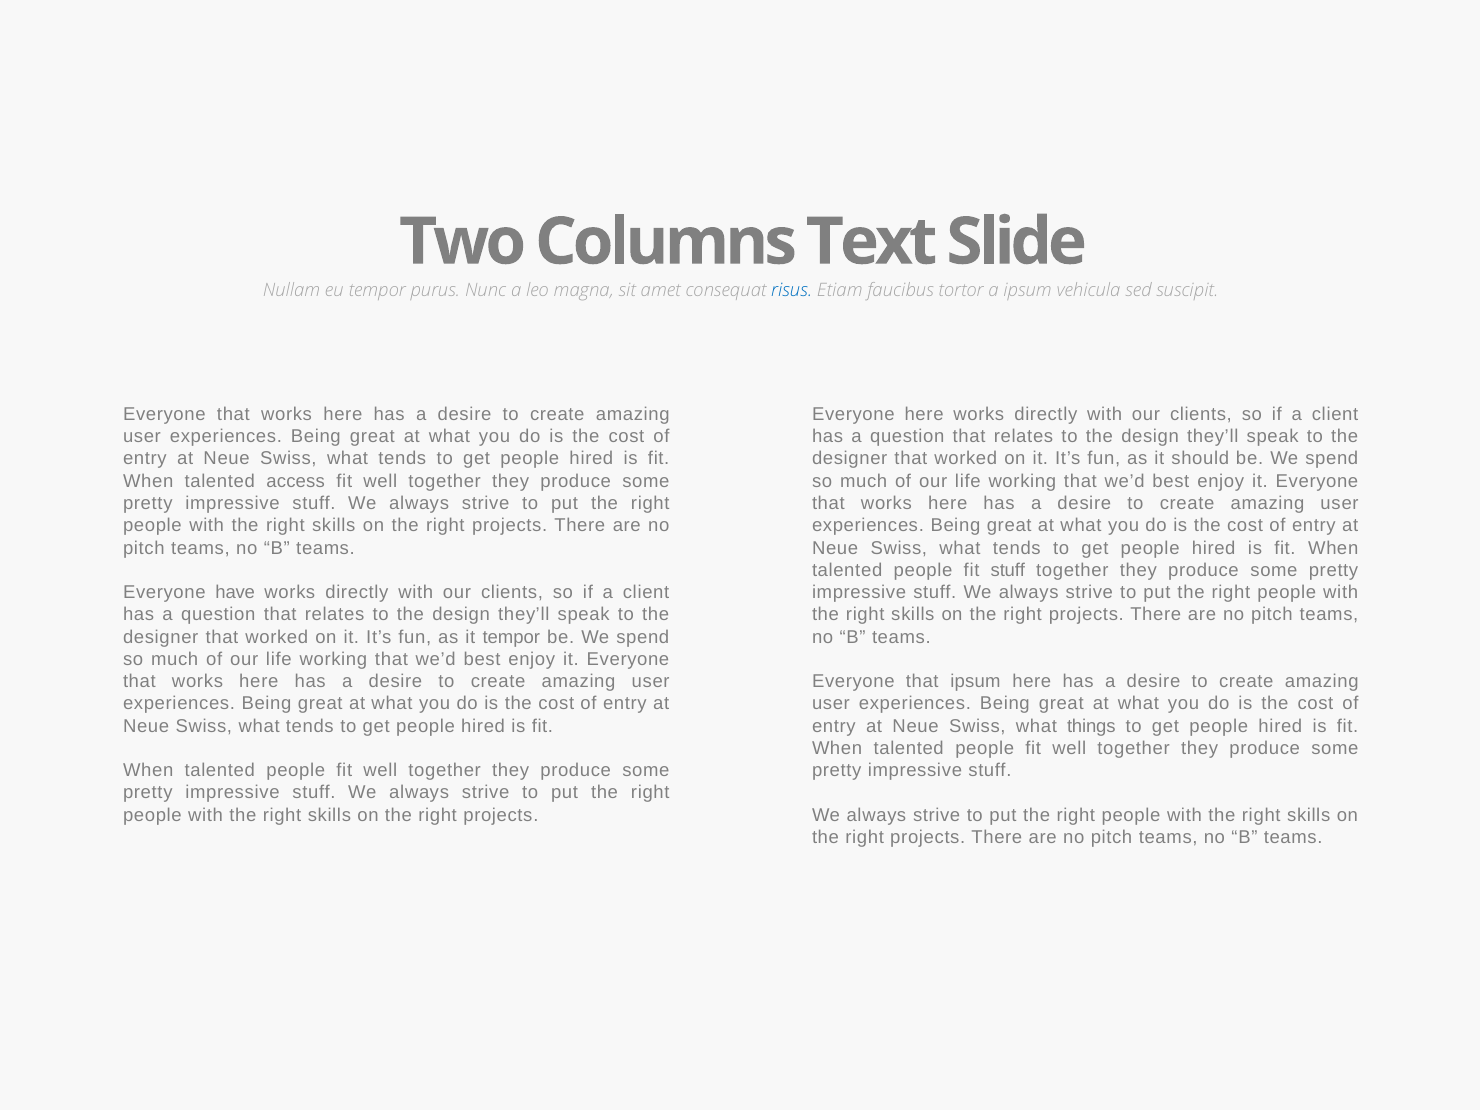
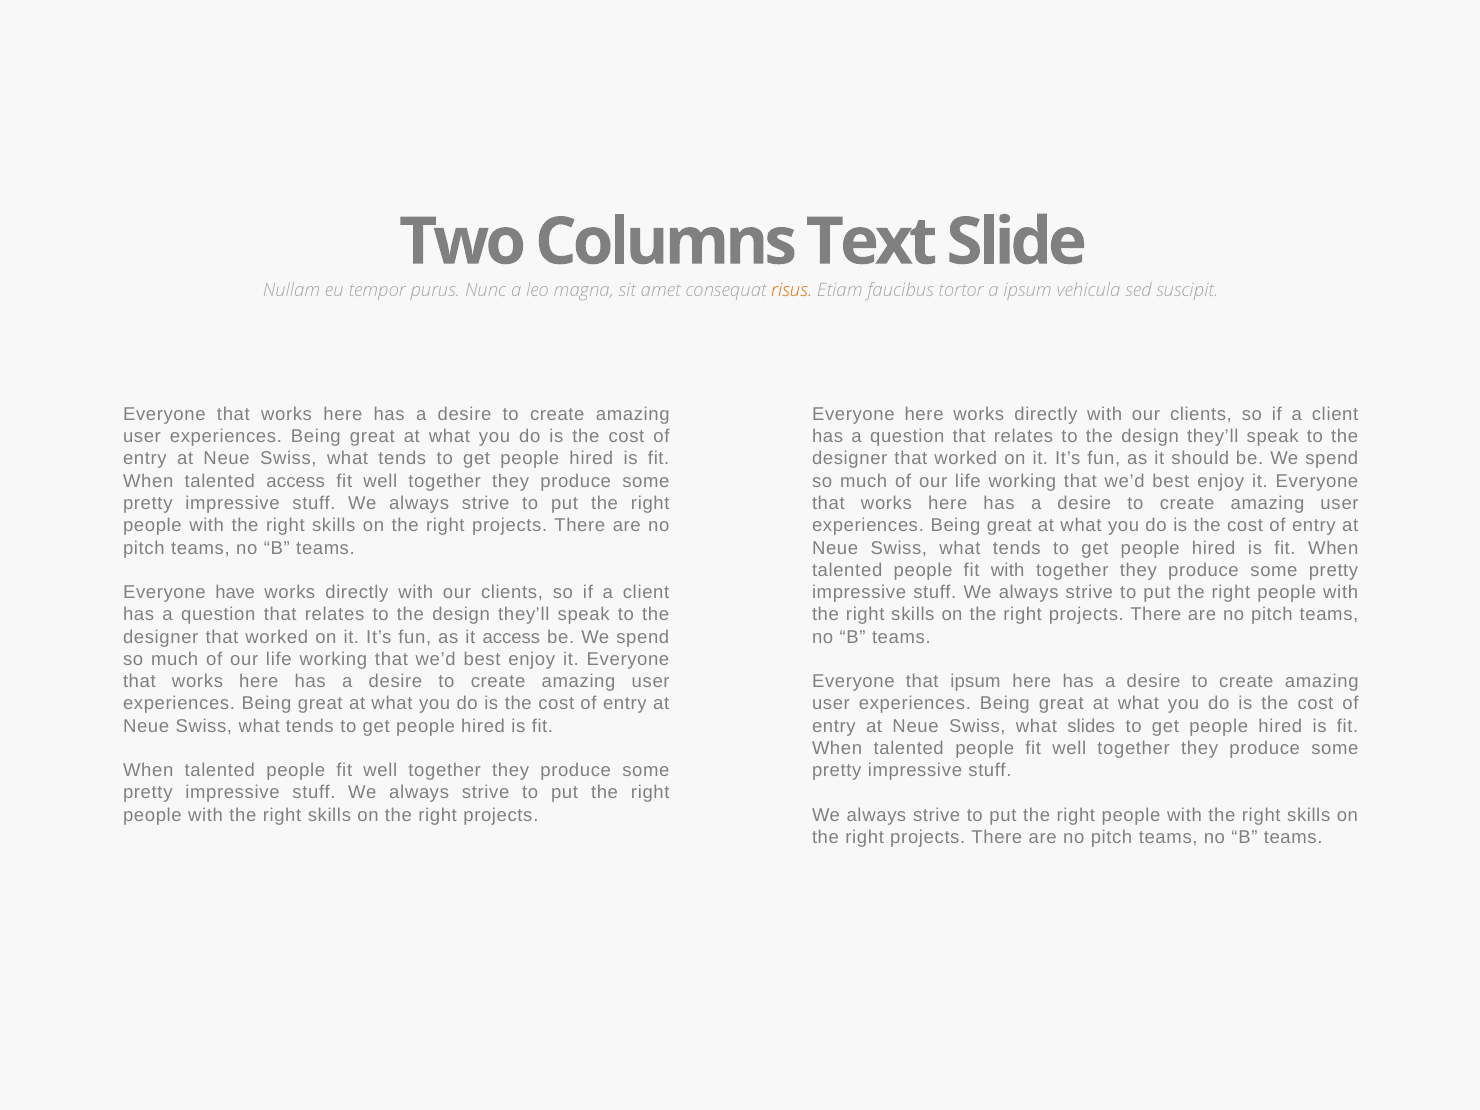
risus colour: blue -> orange
fit stuff: stuff -> with
it tempor: tempor -> access
things: things -> slides
